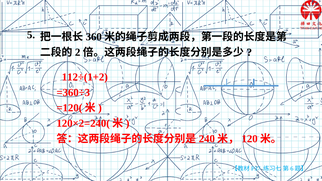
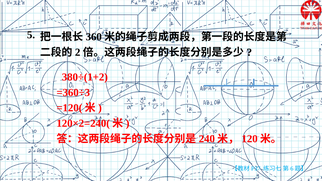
112÷(1+2: 112÷(1+2 -> 380÷(1+2
